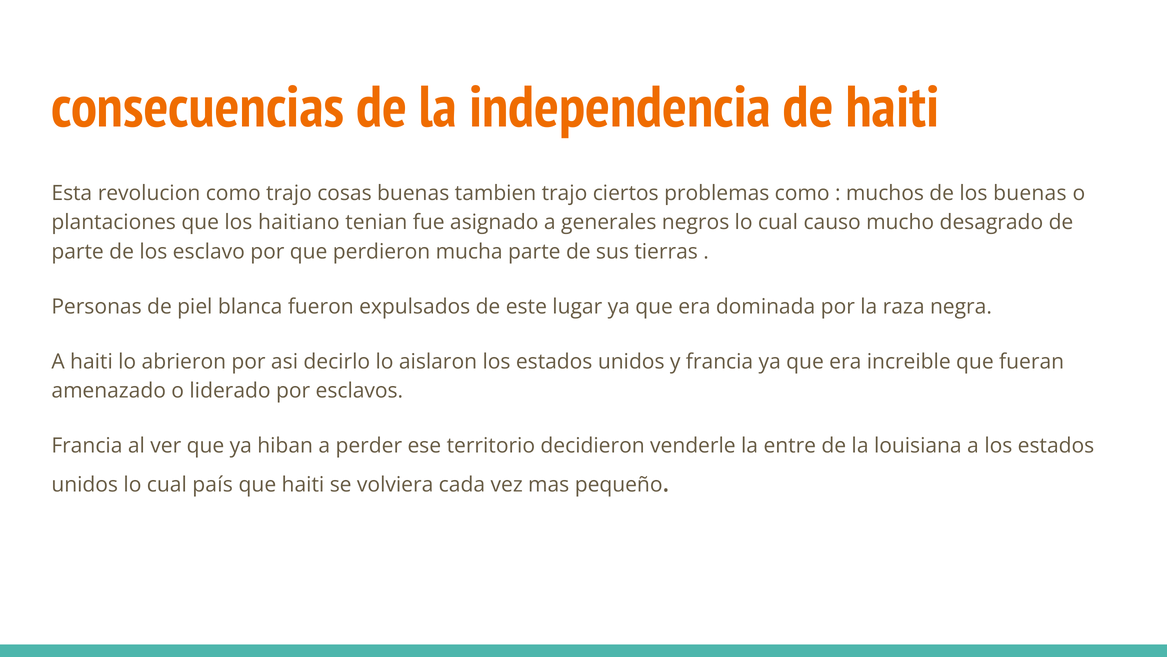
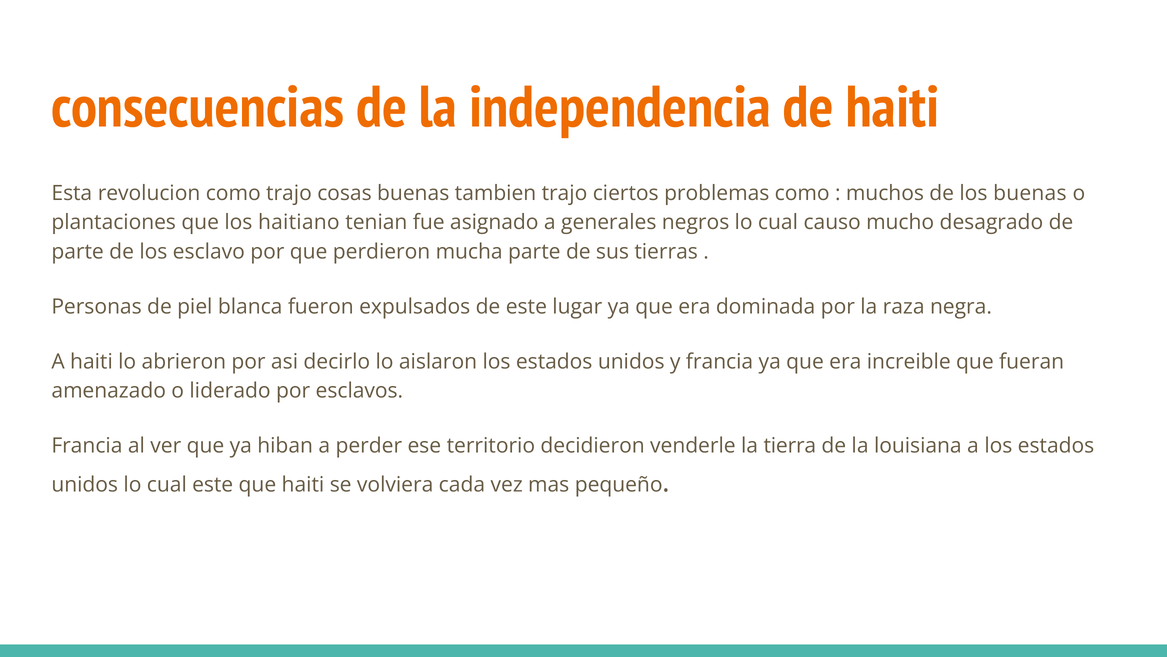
entre: entre -> tierra
cual país: país -> este
